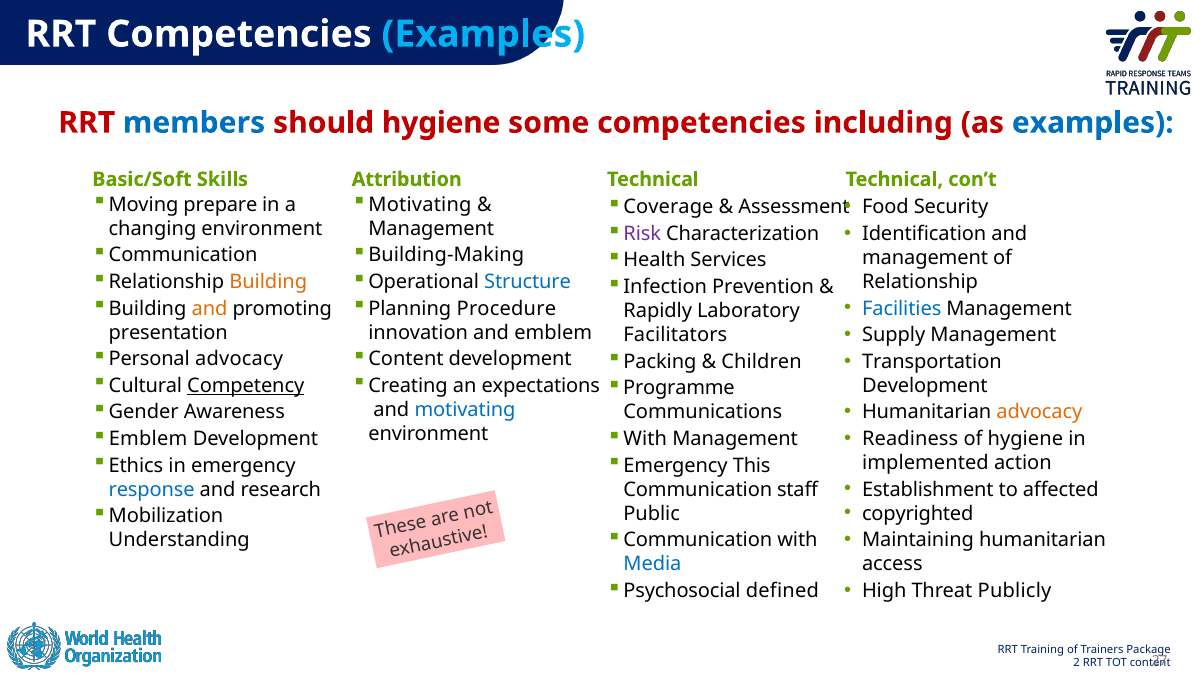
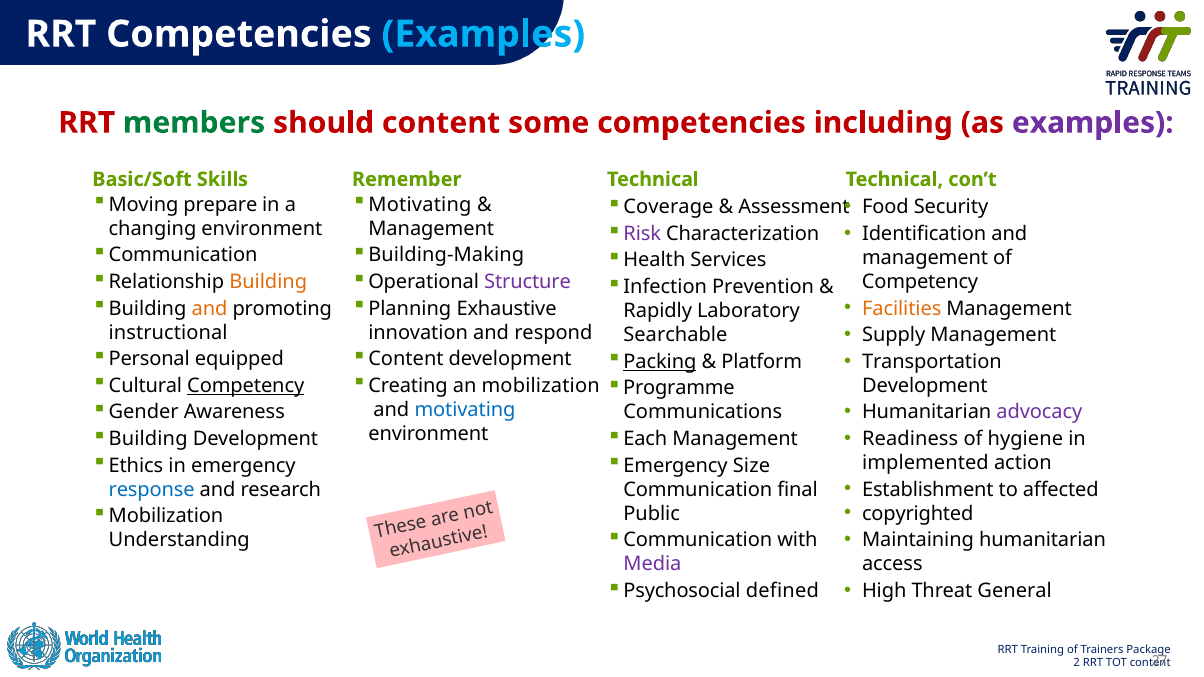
members colour: blue -> green
should hygiene: hygiene -> content
examples at (1093, 123) colour: blue -> purple
Attribution: Attribution -> Remember
Structure colour: blue -> purple
Relationship at (920, 282): Relationship -> Competency
Planning Procedure: Procedure -> Exhaustive
Facilities colour: blue -> orange
presentation: presentation -> instructional
and emblem: emblem -> respond
Facilitators: Facilitators -> Searchable
Personal advocacy: advocacy -> equipped
Packing underline: none -> present
Children: Children -> Platform
an expectations: expectations -> mobilization
advocacy at (1039, 412) colour: orange -> purple
Emblem at (148, 439): Emblem -> Building
With at (645, 439): With -> Each
This: This -> Size
staff: staff -> final
Media colour: blue -> purple
Publicly: Publicly -> General
